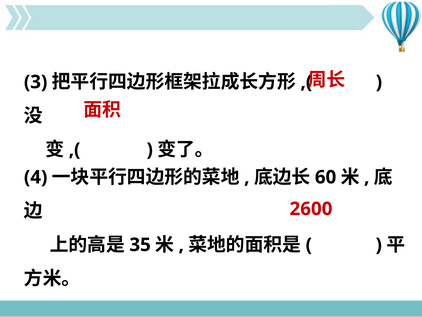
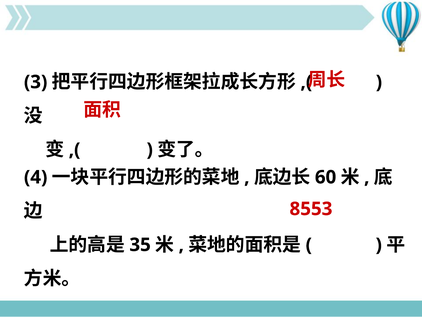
2600: 2600 -> 8553
